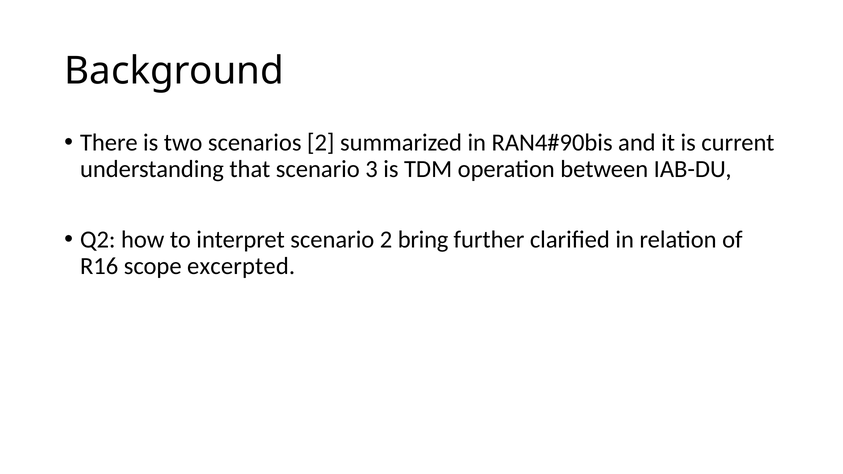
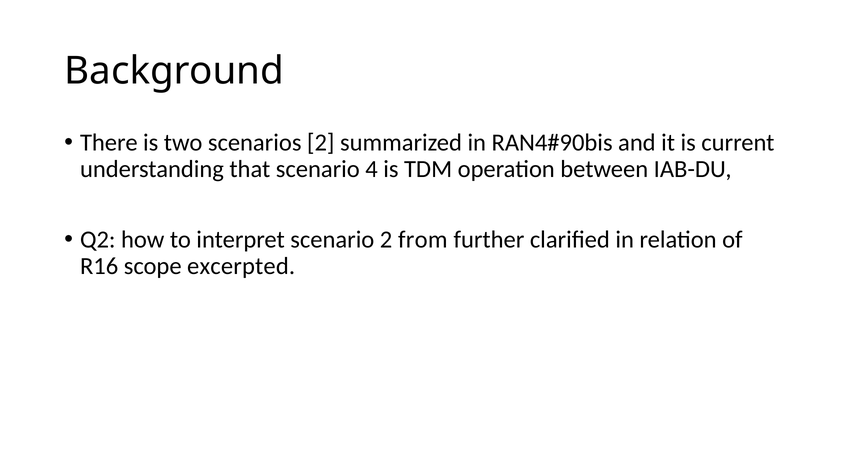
3: 3 -> 4
bring: bring -> from
